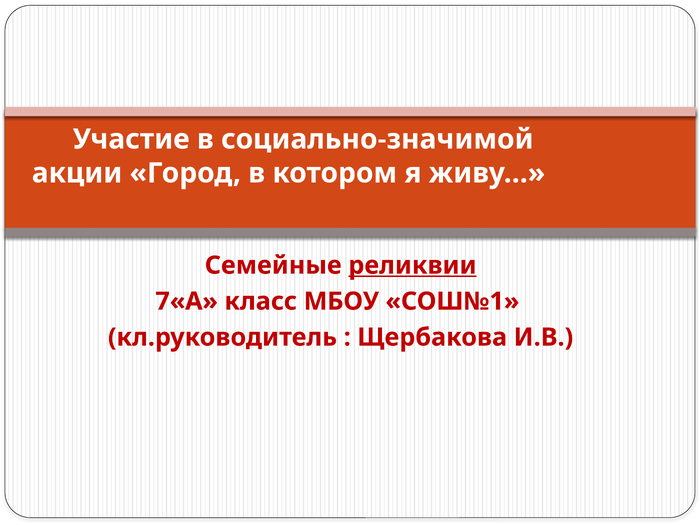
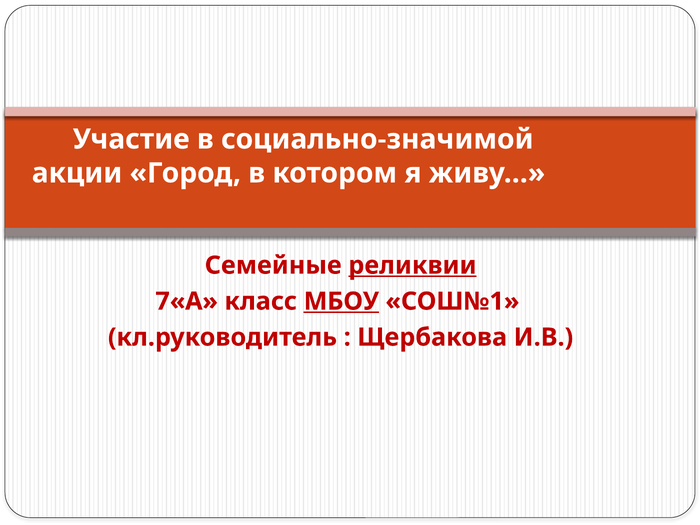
МБОУ underline: none -> present
